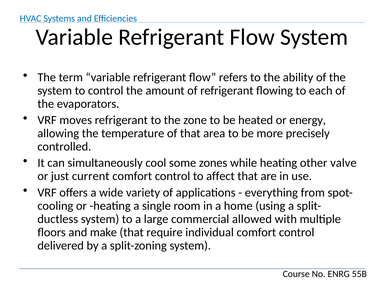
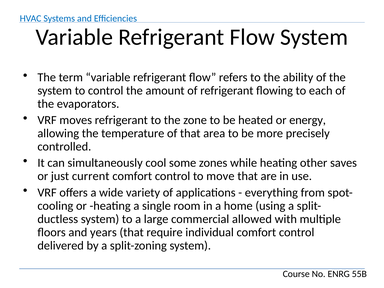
valve: valve -> saves
affect: affect -> move
make: make -> years
